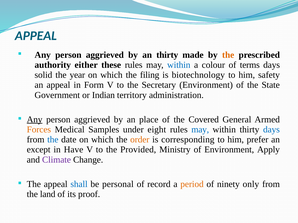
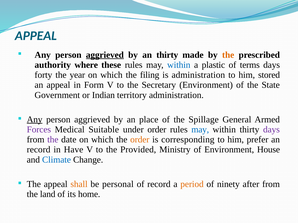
aggrieved at (105, 55) underline: none -> present
either: either -> where
colour: colour -> plastic
solid: solid -> forty
is biotechnology: biotechnology -> administration
safety: safety -> stored
Covered: Covered -> Spillage
Forces colour: orange -> purple
Samples: Samples -> Suitable
under eight: eight -> order
days at (271, 130) colour: blue -> purple
the at (53, 140) colour: blue -> purple
except at (39, 150): except -> record
Apply: Apply -> House
Climate colour: purple -> blue
shall colour: blue -> orange
only: only -> after
proof: proof -> home
